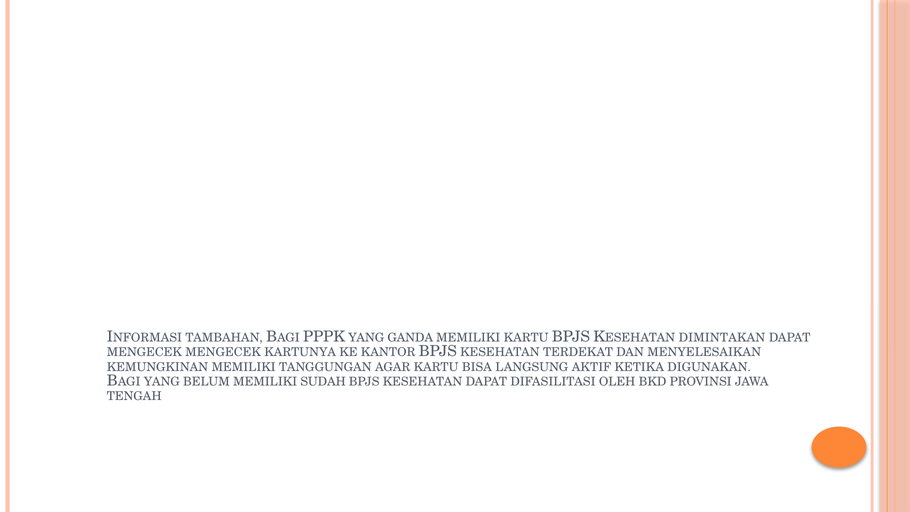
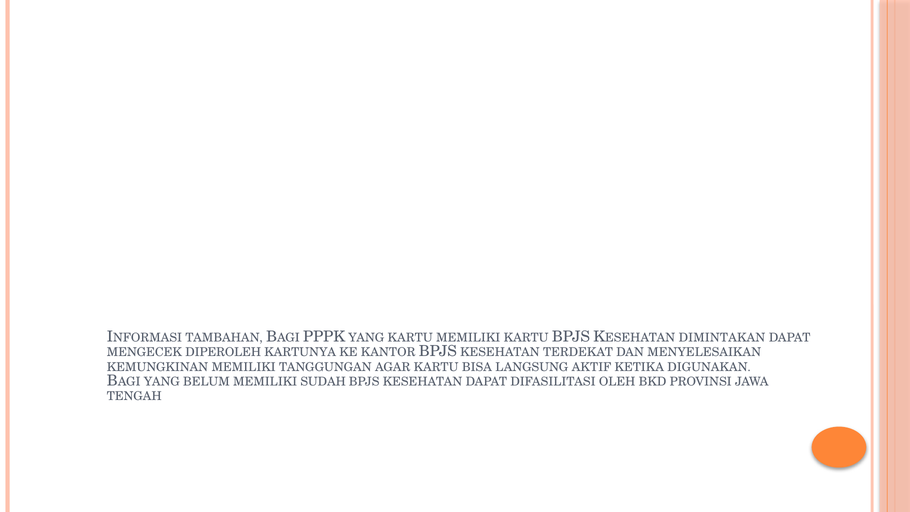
YANG GANDA: GANDA -> KARTU
MENGECEK MENGECEK: MENGECEK -> DIPEROLEH
